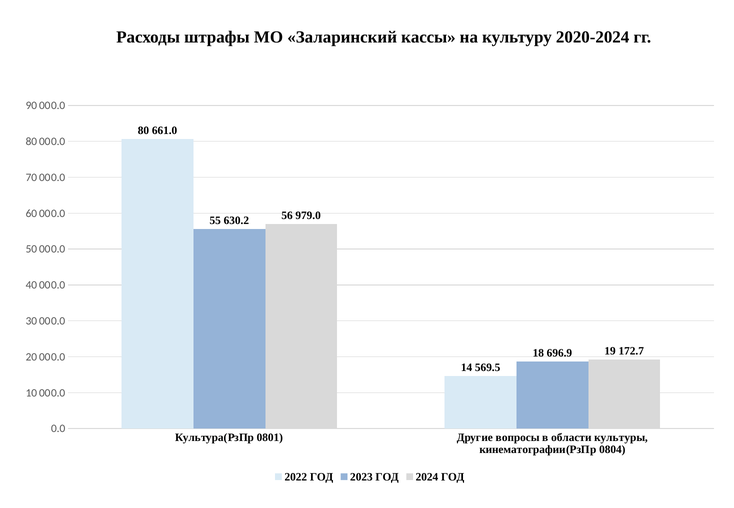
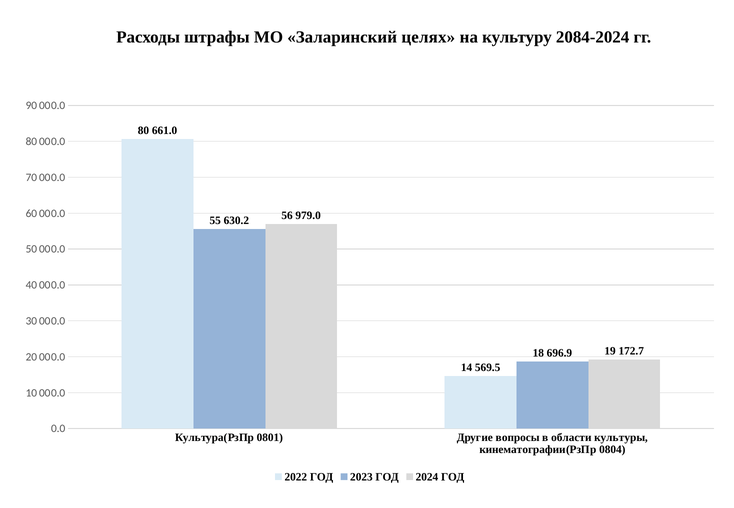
кассы: кассы -> целях
2020-2024: 2020-2024 -> 2084-2024
